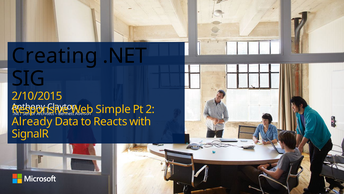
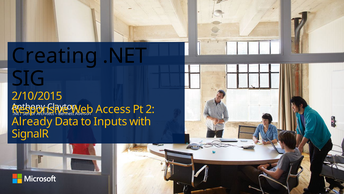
Simple: Simple -> Access
Reacts: Reacts -> Inputs
